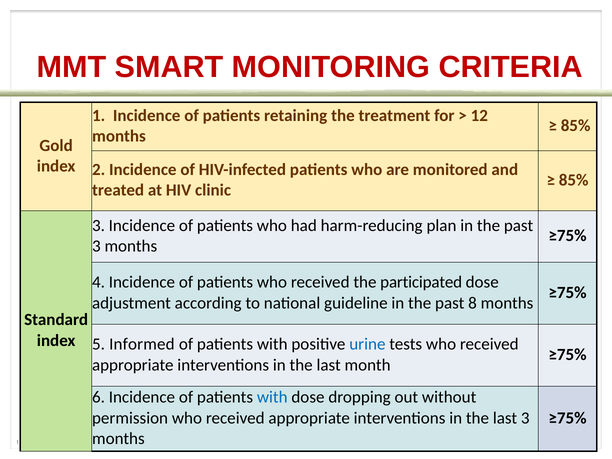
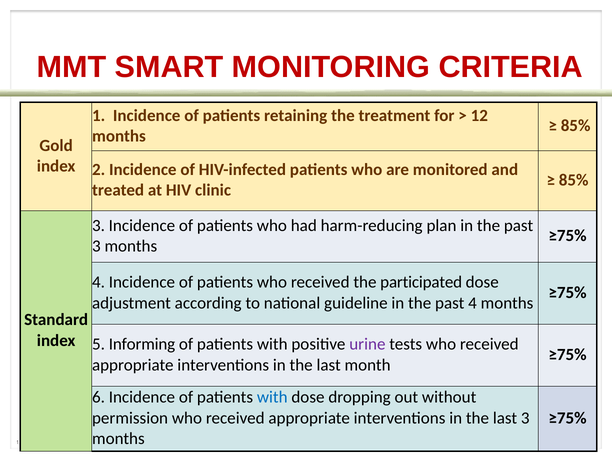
past 8: 8 -> 4
Informed: Informed -> Informing
urine colour: blue -> purple
